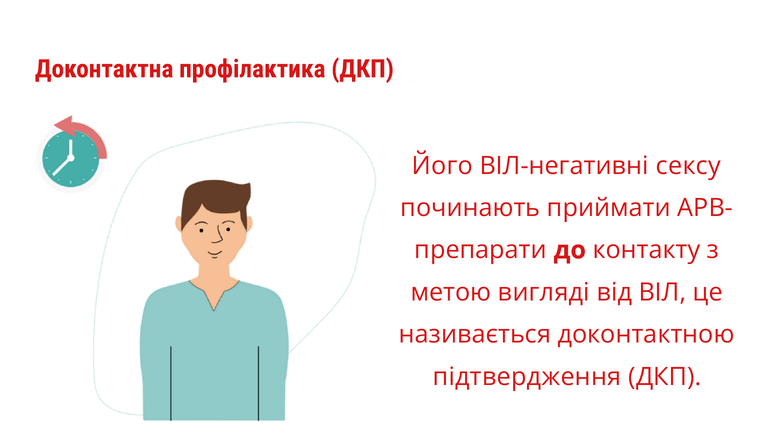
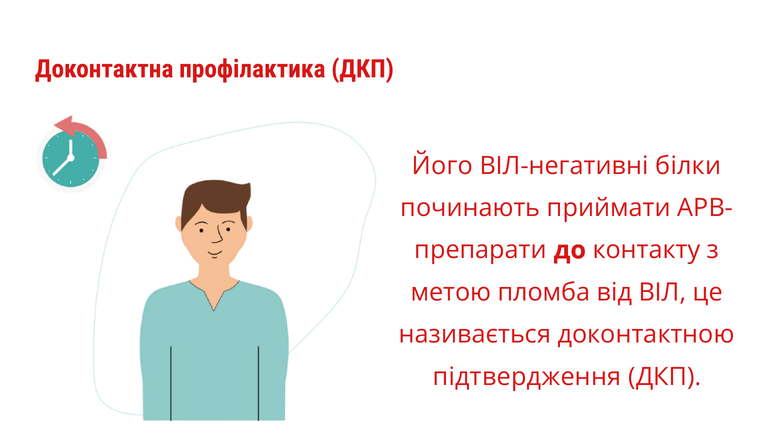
сексу: сексу -> білки
вигляді: вигляді -> пломба
